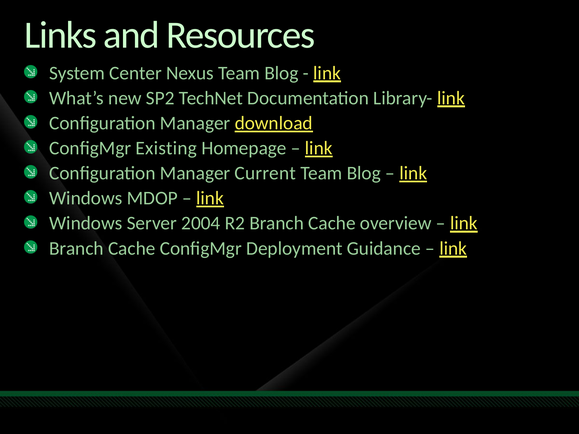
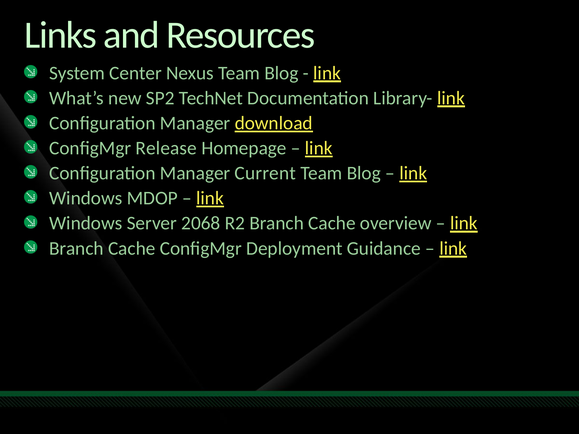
Existing: Existing -> Release
2004: 2004 -> 2068
